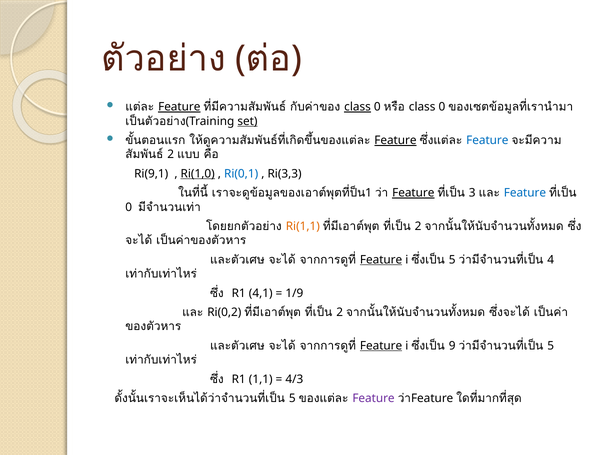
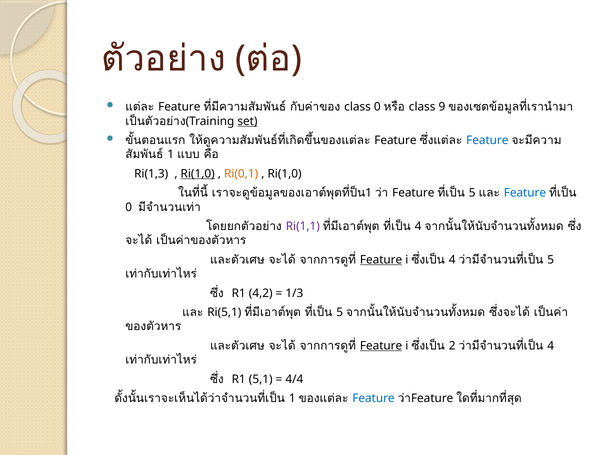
Feature at (179, 107) underline: present -> none
class at (358, 107) underline: present -> none
0 at (442, 107): 0 -> 9
Feature at (395, 140) underline: present -> none
2 at (171, 154): 2 -> 1
Ri(9,1: Ri(9,1 -> Ri(1,3
Ri(0,1 colour: blue -> orange
Ri(3,3 at (285, 174): Ri(3,3 -> Ri(1,0
Feature at (413, 193) underline: present -> none
3 at (472, 193): 3 -> 5
Ri(1,1 colour: orange -> purple
2 at (418, 226): 2 -> 4
5 at (452, 259): 5 -> 4
4 at (551, 259): 4 -> 5
4,1: 4,1 -> 4,2
1/9: 1/9 -> 1/3
Ri(0,2: Ri(0,2 -> Ri(5,1
2 at (340, 312): 2 -> 5
9: 9 -> 2
5 at (551, 345): 5 -> 4
1,1: 1,1 -> 5,1
4/3: 4/3 -> 4/4
5 at (292, 398): 5 -> 1
Feature at (374, 398) colour: purple -> blue
